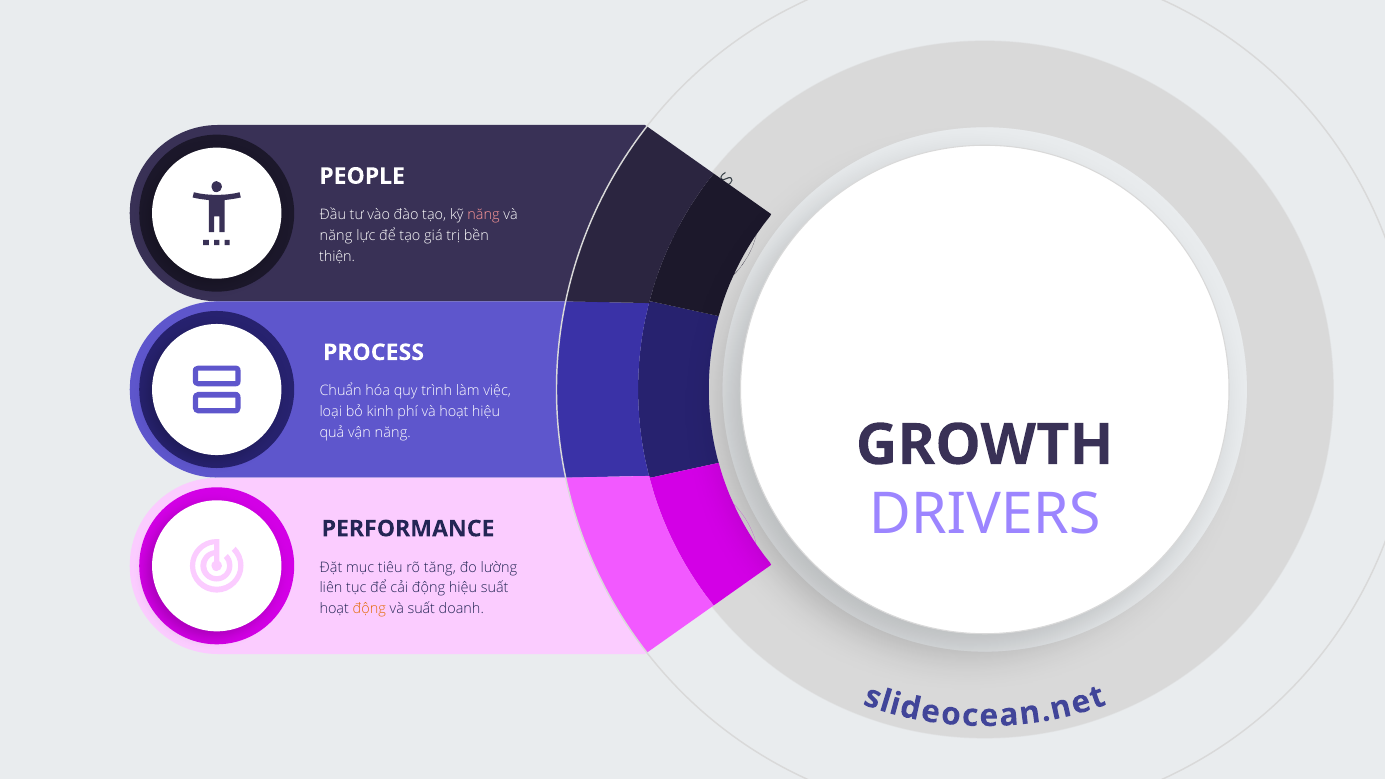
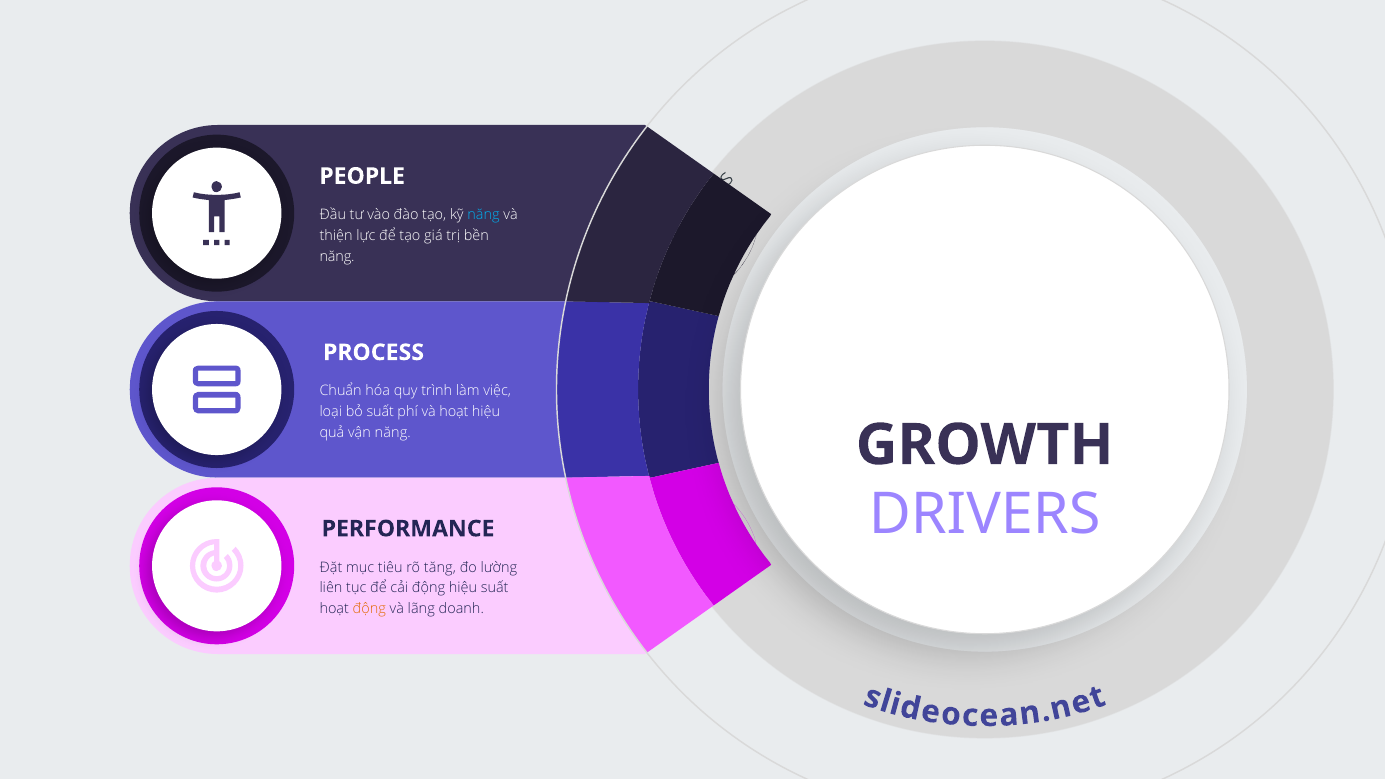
năng at (483, 215) colour: pink -> light blue
năng at (336, 236): năng -> thiện
thiện at (337, 256): thiện -> năng
bỏ kinh: kinh -> suất
và suất: suất -> lãng
